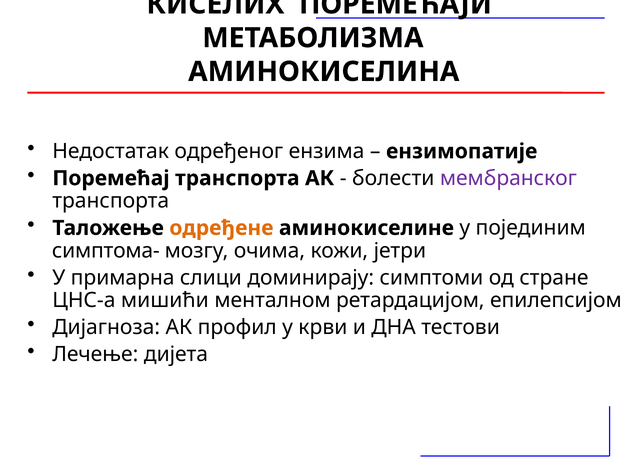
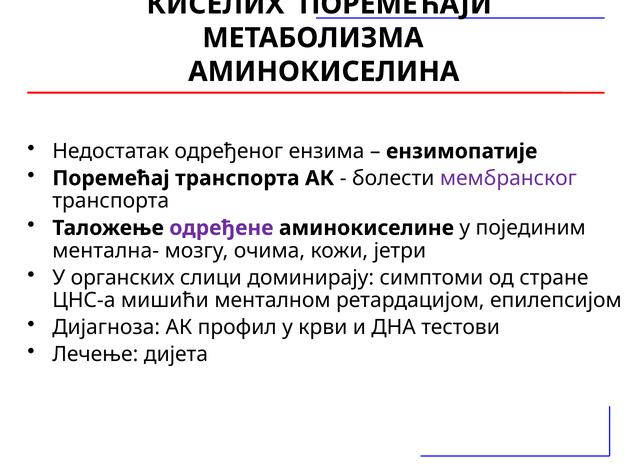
одређене colour: orange -> purple
симптома-: симптома- -> ментална-
примарна: примарна -> органских
